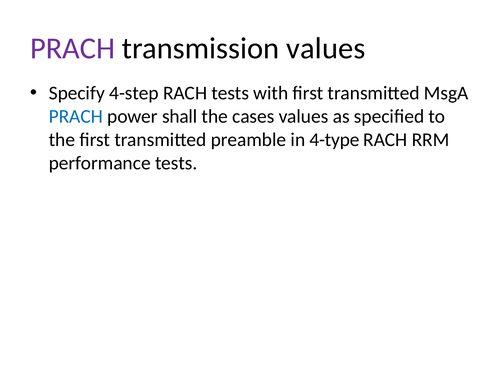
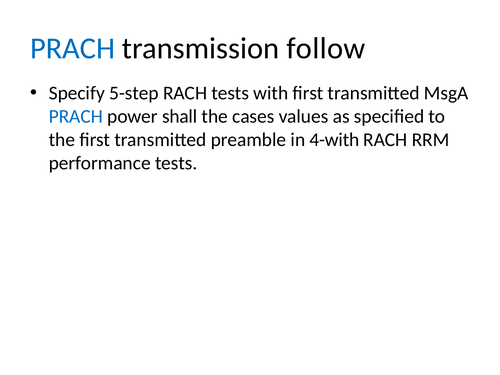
PRACH at (73, 48) colour: purple -> blue
transmission values: values -> follow
4-step: 4-step -> 5-step
4-type: 4-type -> 4-with
